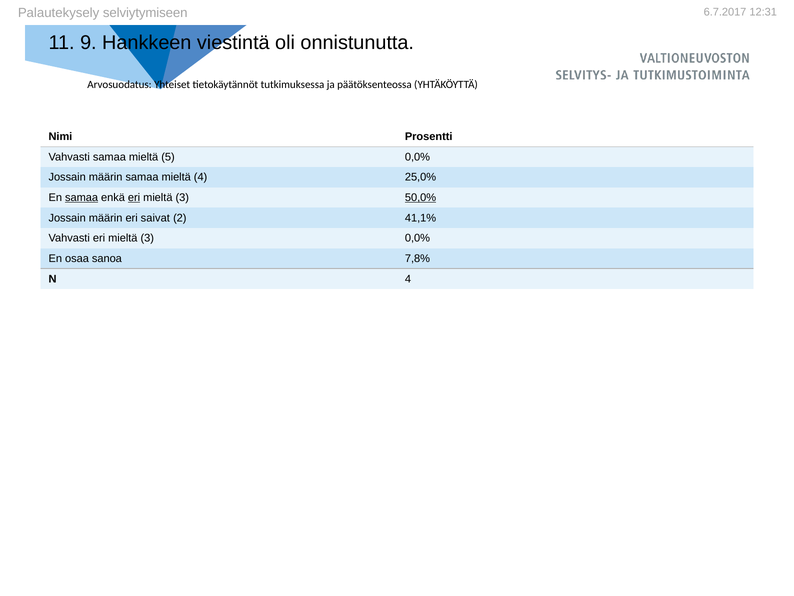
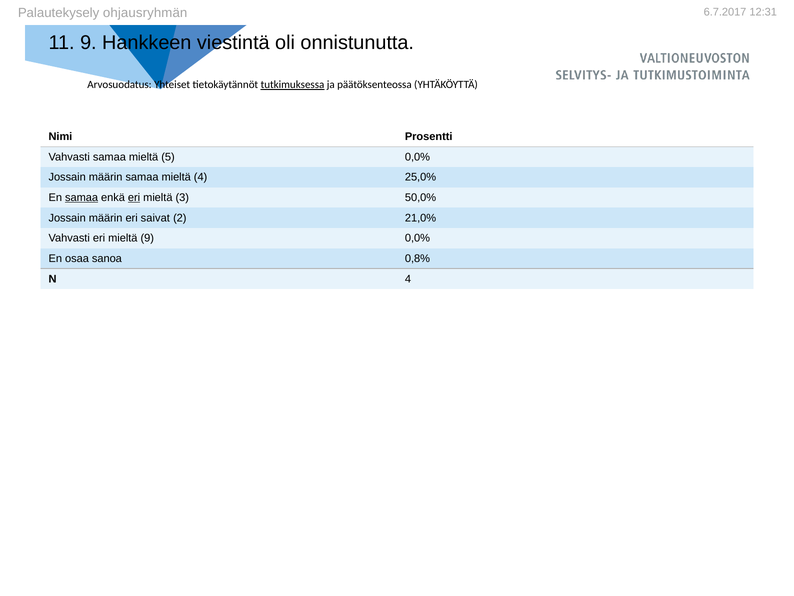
selviytymiseen: selviytymiseen -> ohjausryhmän
tutkimuksessa underline: none -> present
50,0% underline: present -> none
41,1%: 41,1% -> 21,0%
Vahvasti eri mieltä 3: 3 -> 9
7,8%: 7,8% -> 0,8%
